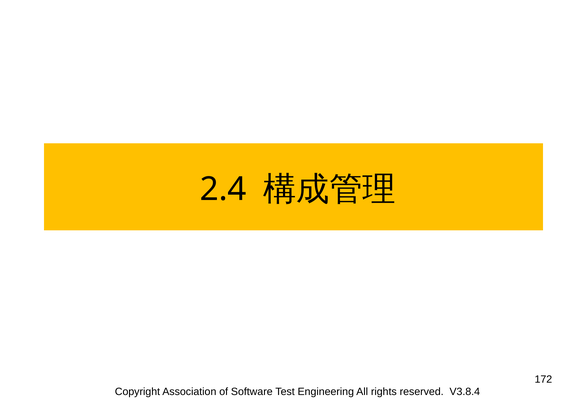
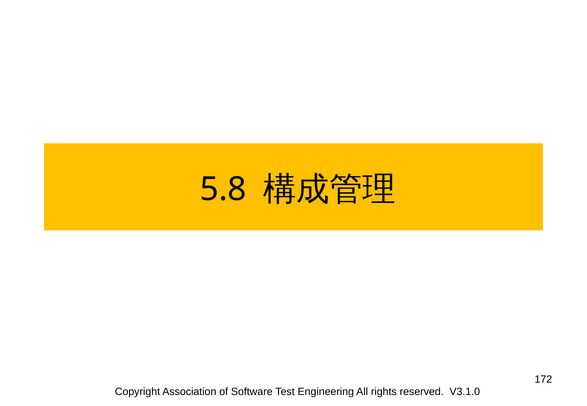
2.4: 2.4 -> 5.8
V3.8.4: V3.8.4 -> V3.1.0
